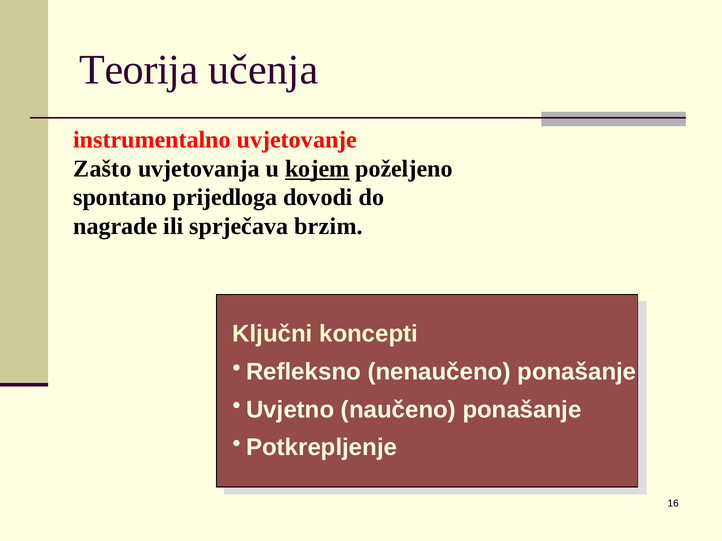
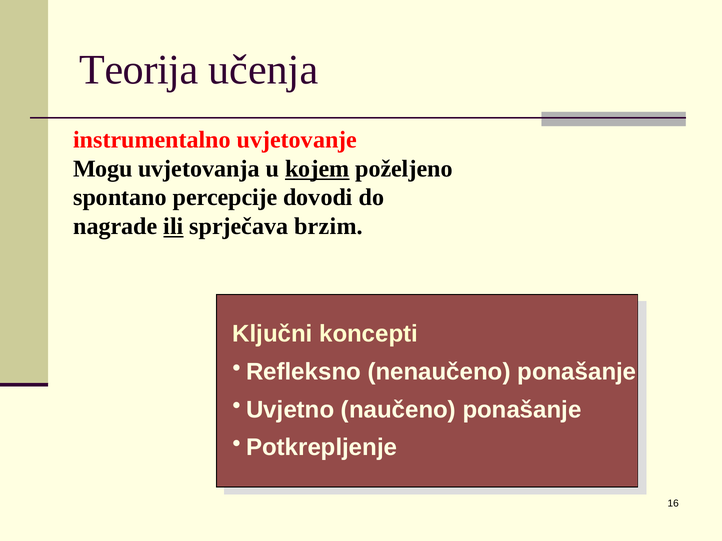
Zašto: Zašto -> Mogu
prijedloga: prijedloga -> percepcije
ili underline: none -> present
